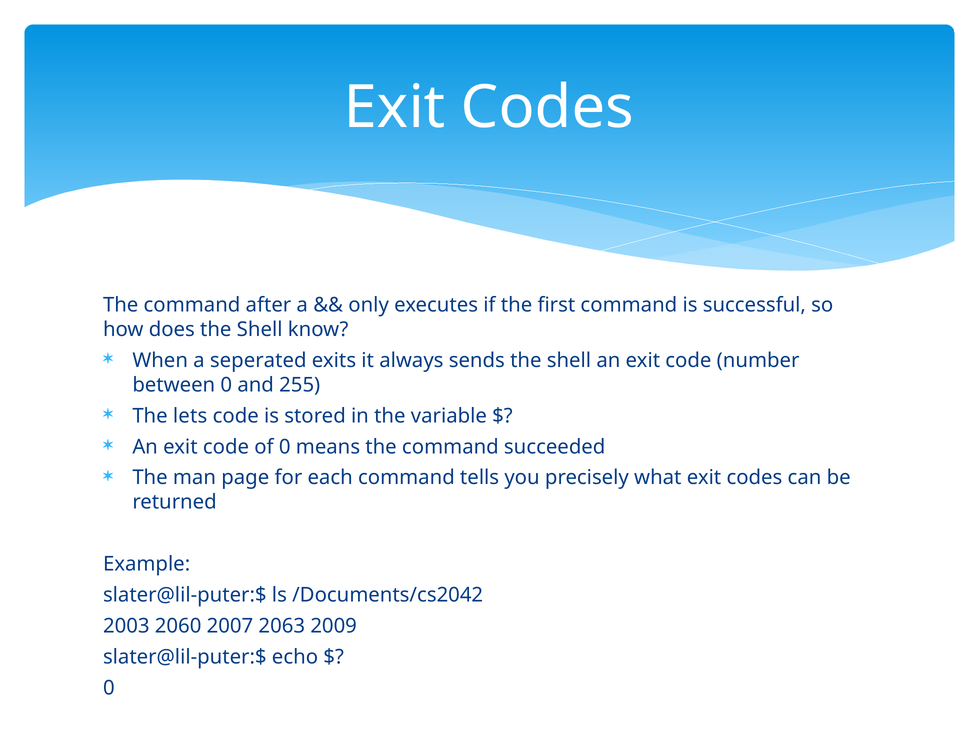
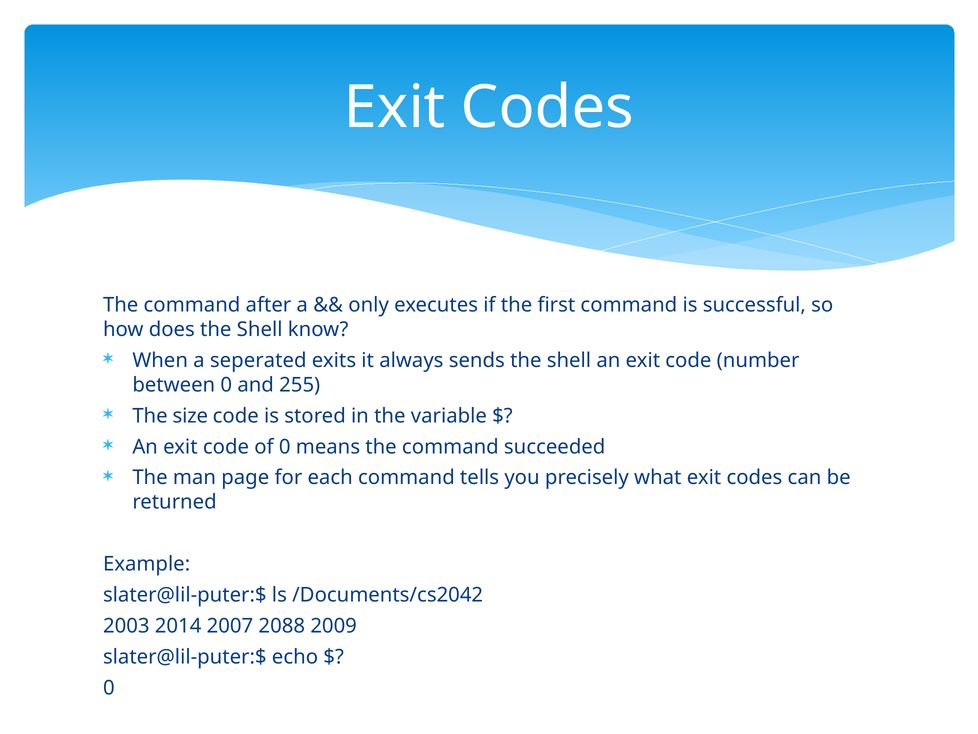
lets: lets -> size
2060: 2060 -> 2014
2063: 2063 -> 2088
